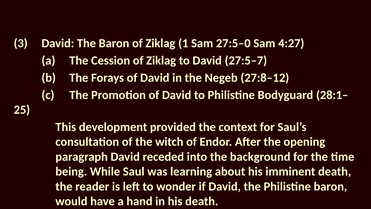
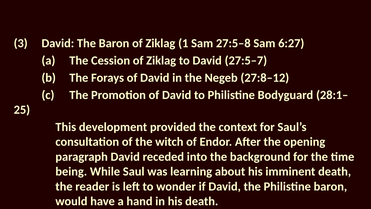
27:5–0: 27:5–0 -> 27:5–8
4:27: 4:27 -> 6:27
